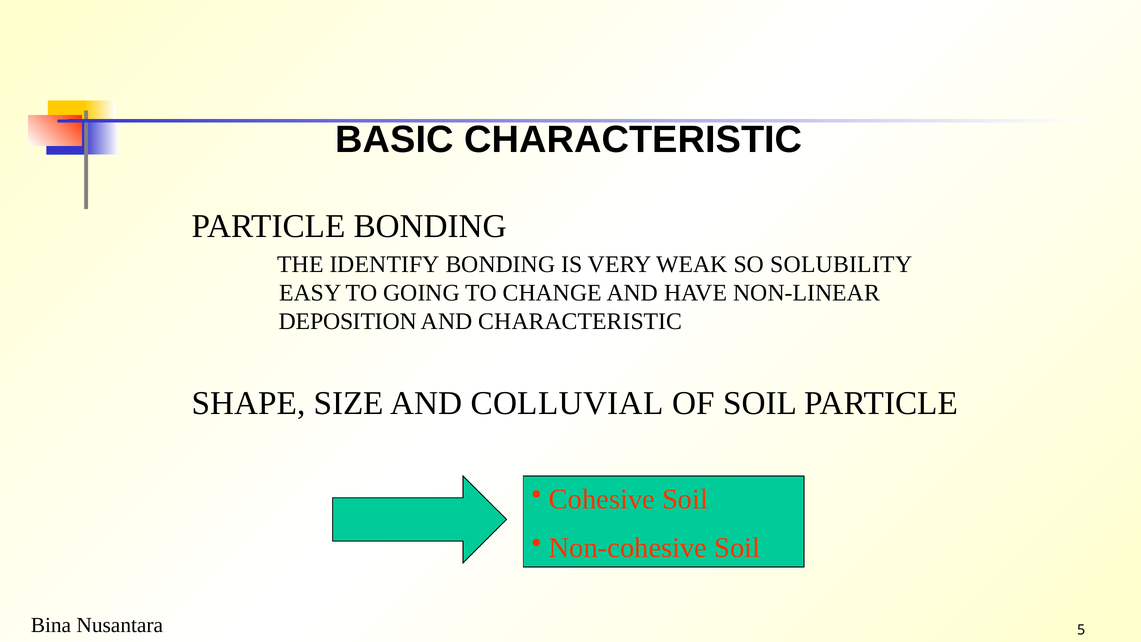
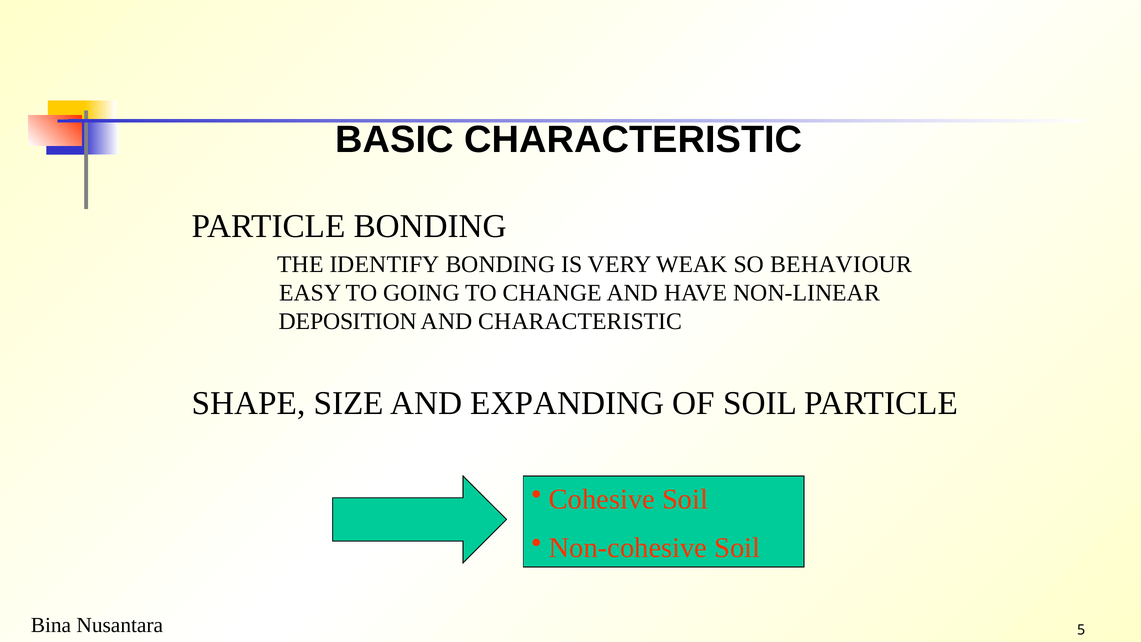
SOLUBILITY: SOLUBILITY -> BEHAVIOUR
COLLUVIAL: COLLUVIAL -> EXPANDING
